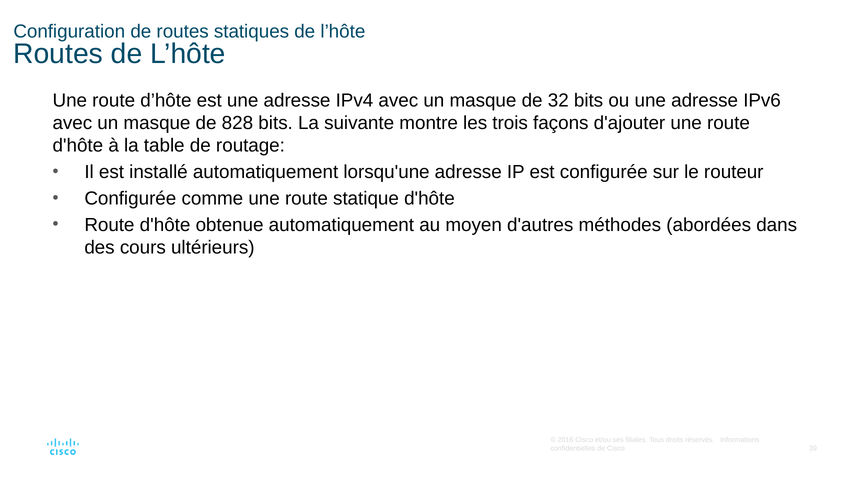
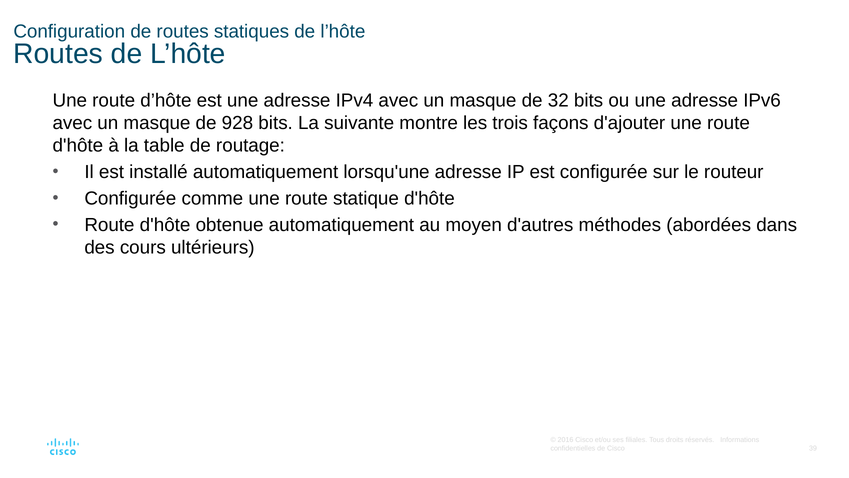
828: 828 -> 928
